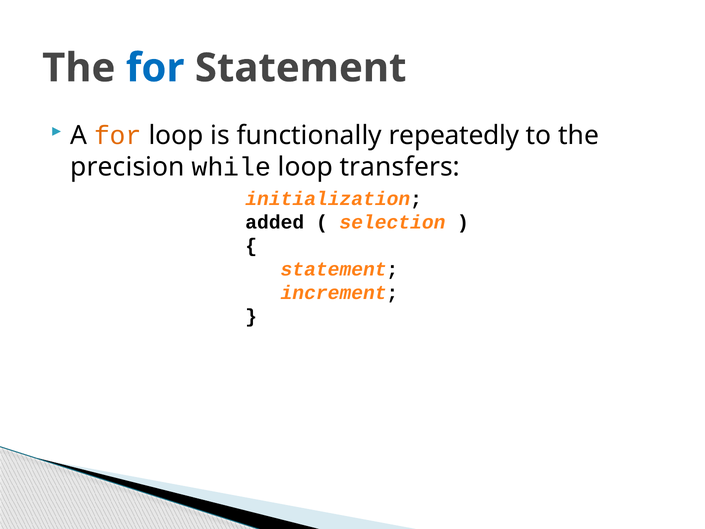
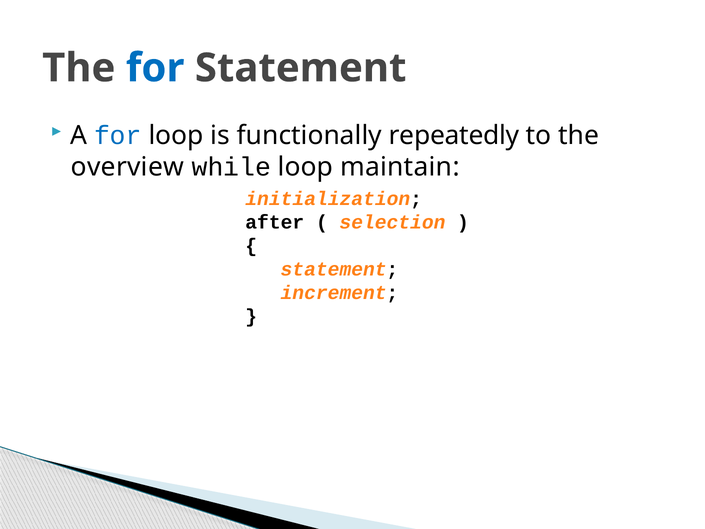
for at (118, 135) colour: orange -> blue
precision: precision -> overview
transfers: transfers -> maintain
added: added -> after
